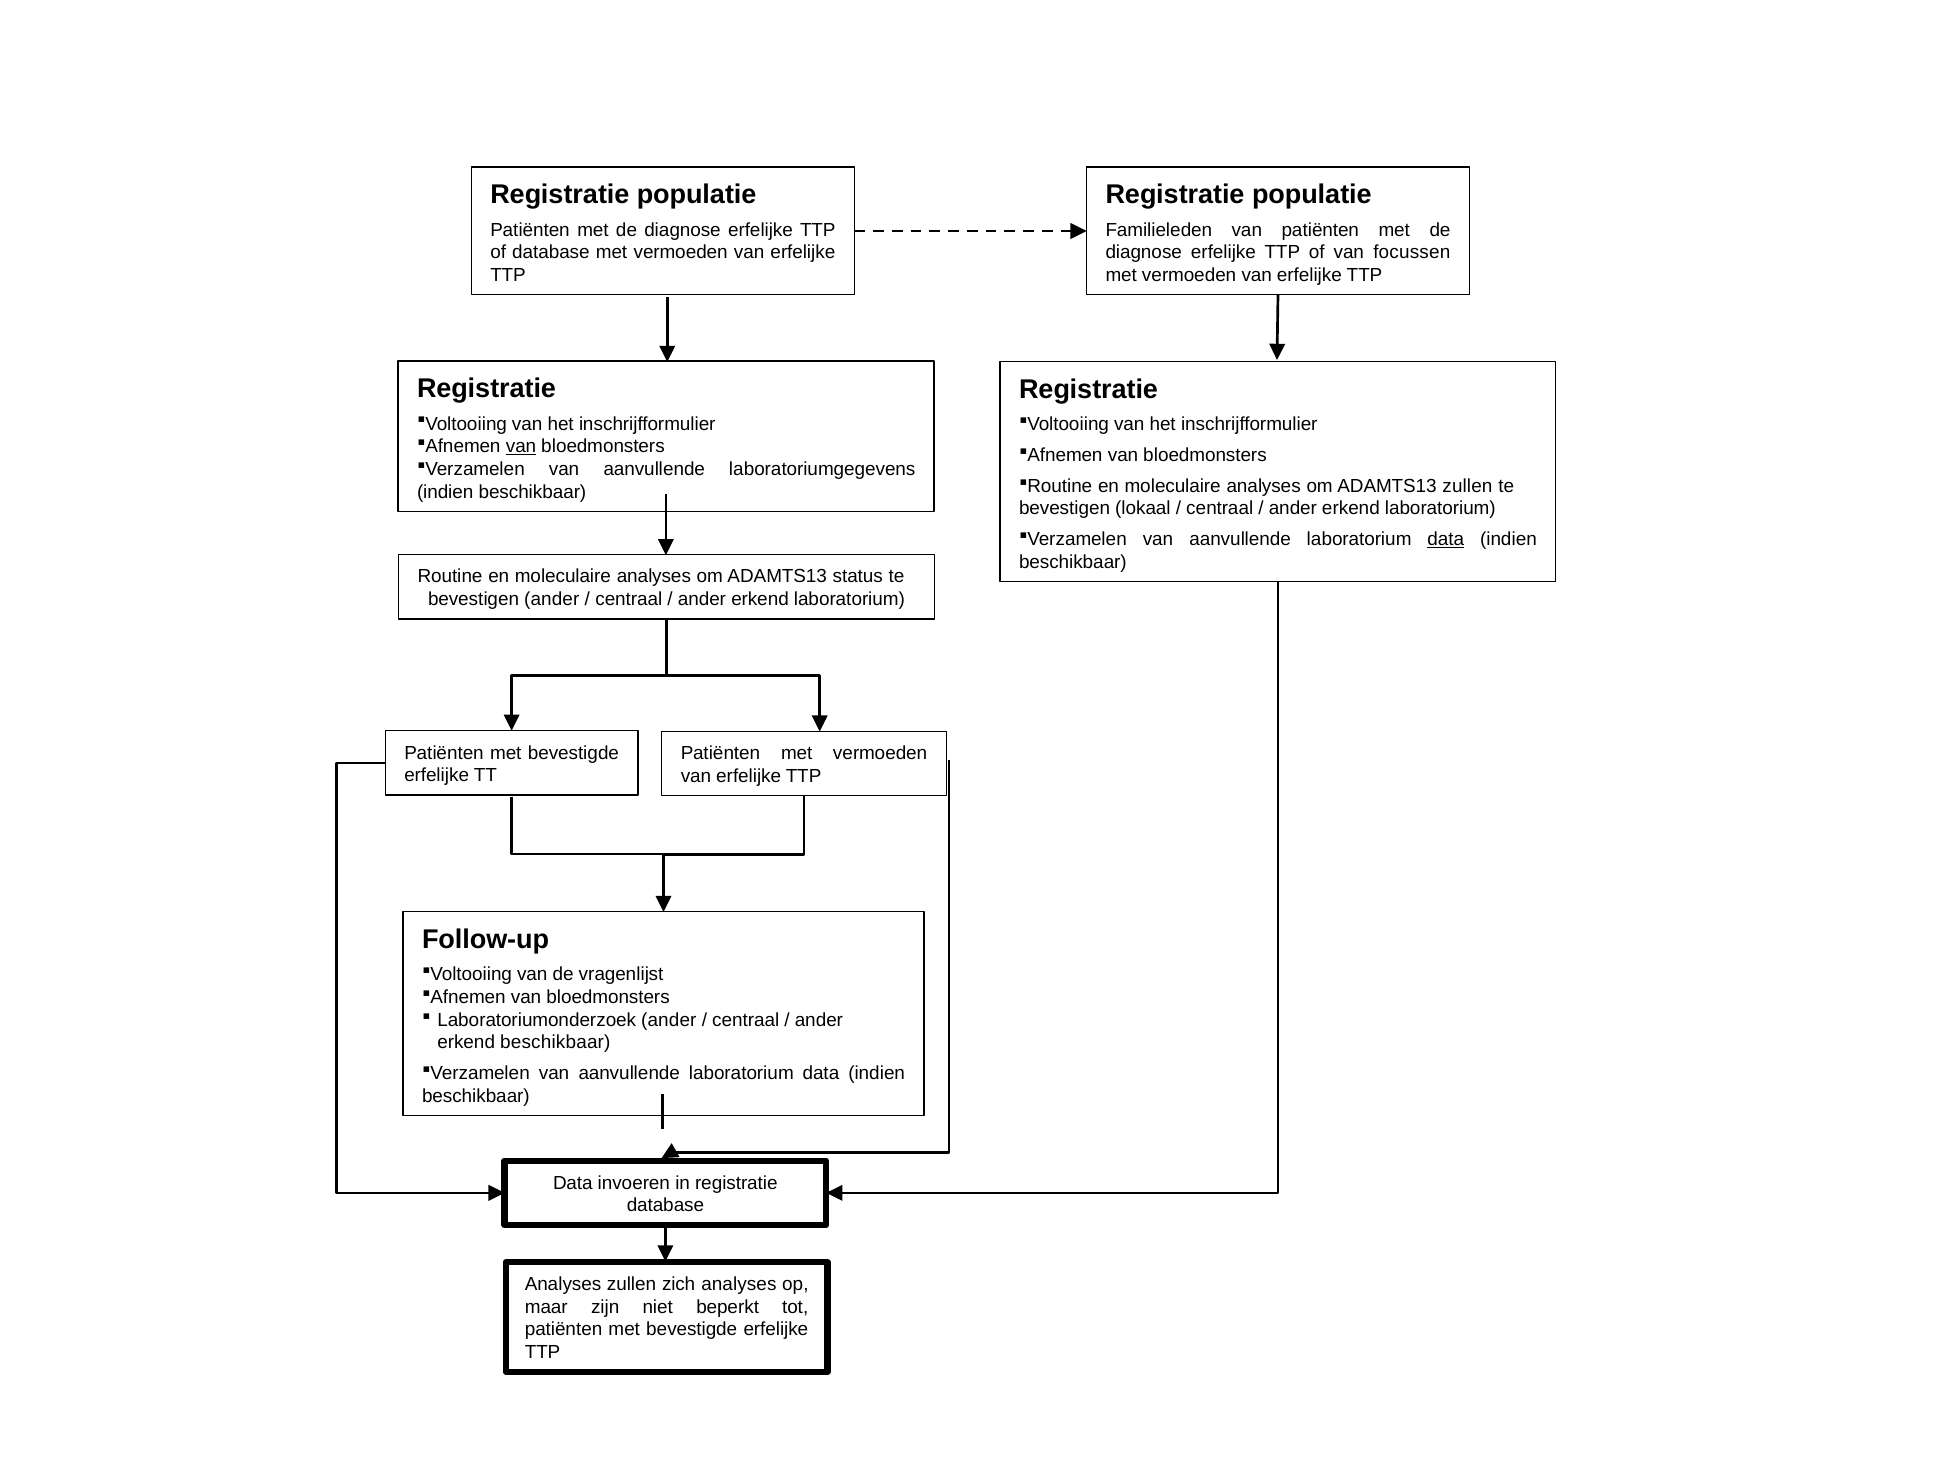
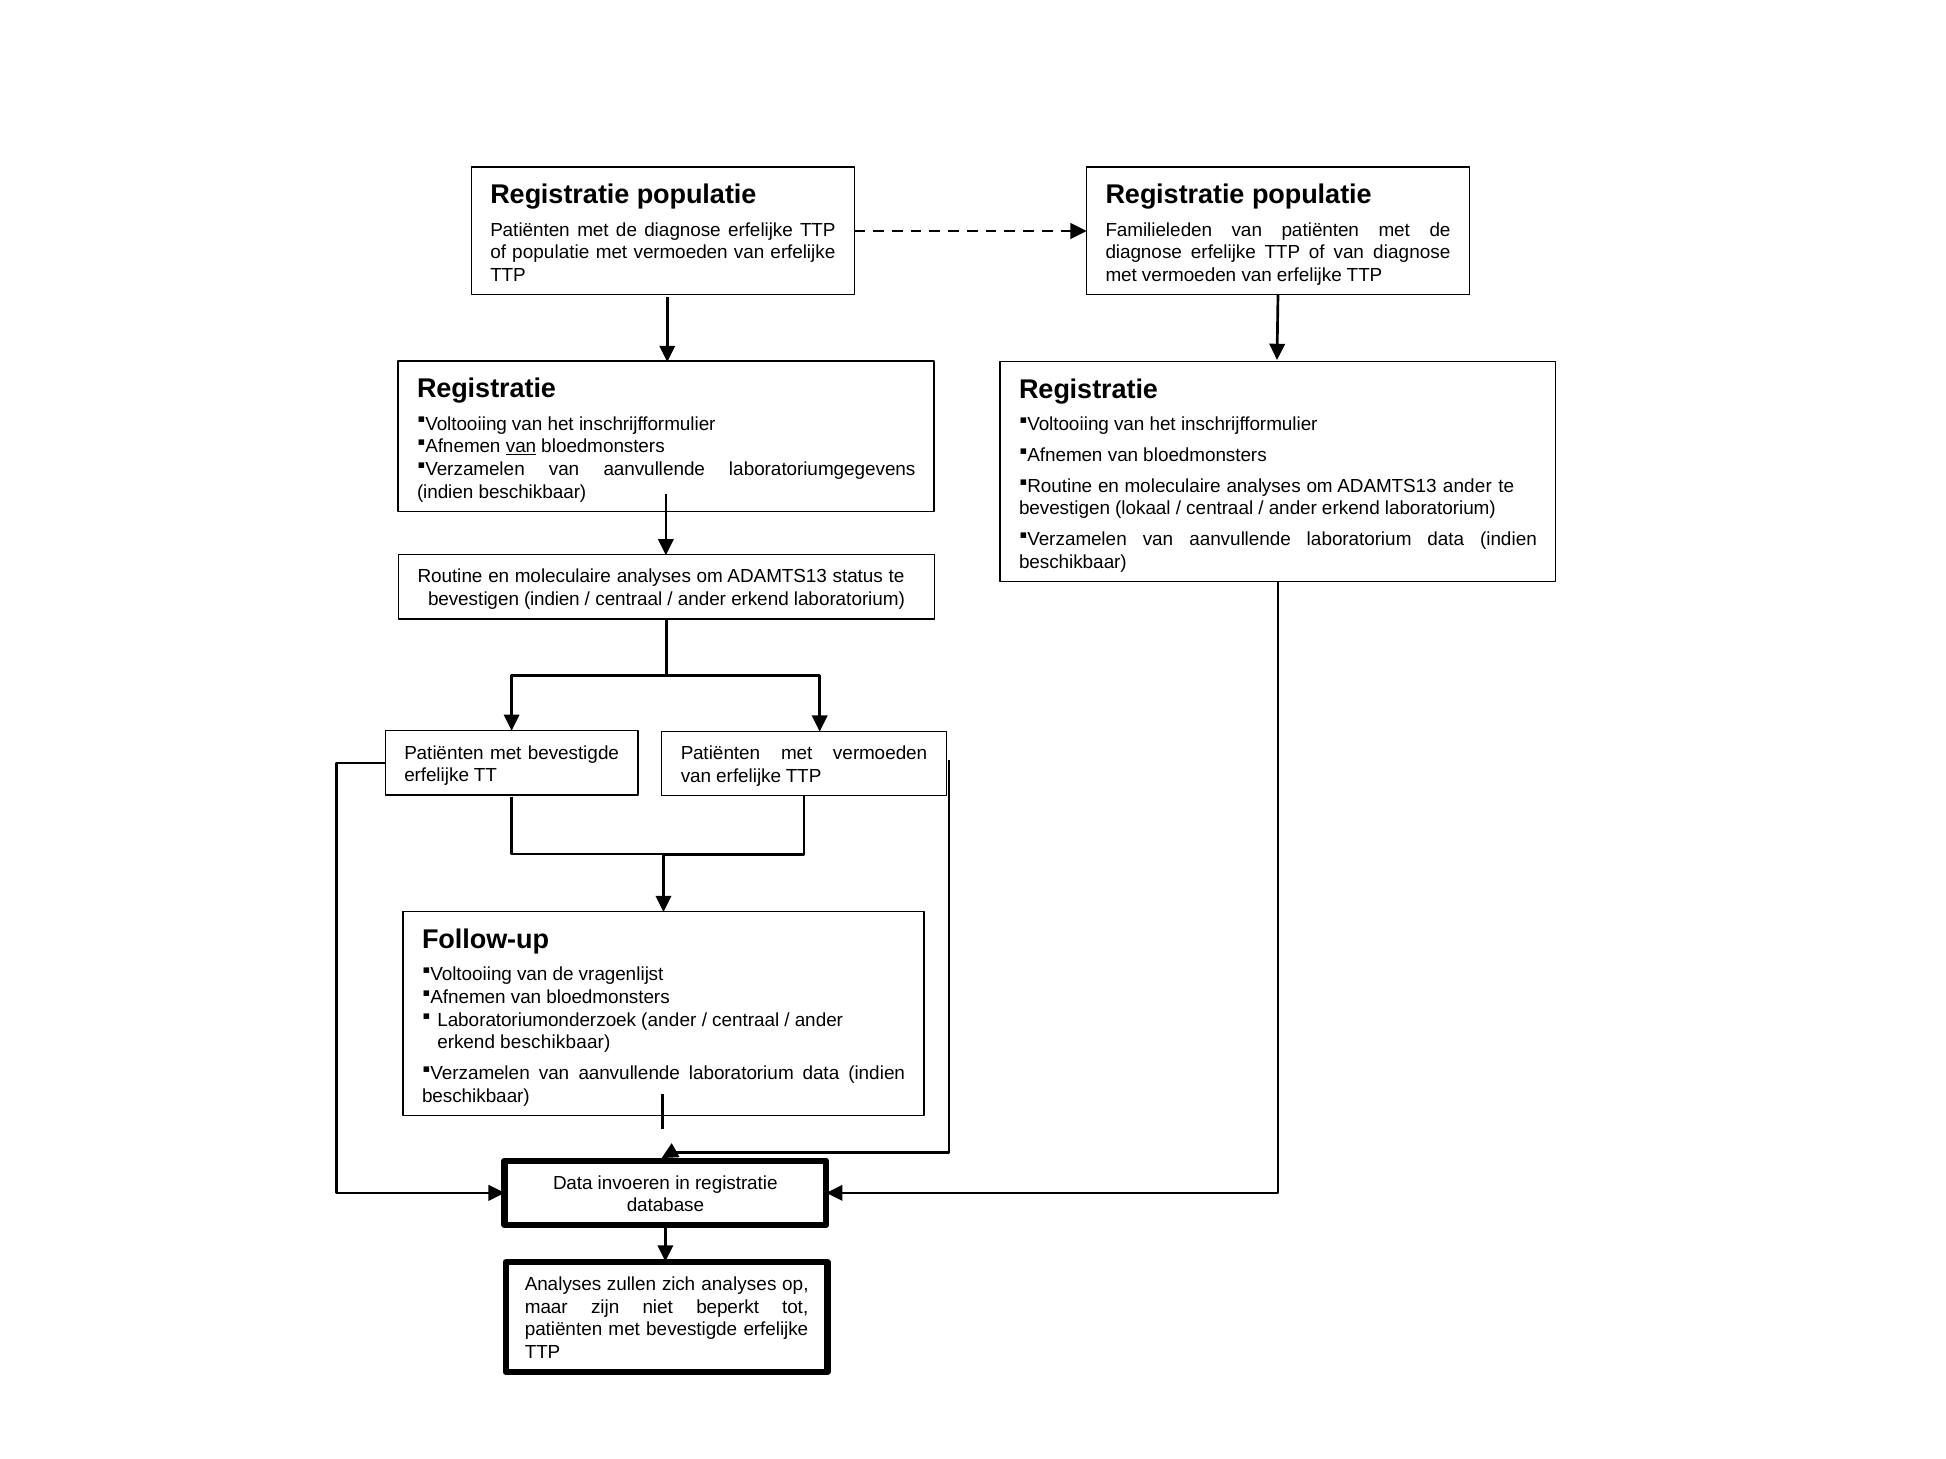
of database: database -> populatie
van focussen: focussen -> diagnose
ADAMTS13 zullen: zullen -> ander
data at (1446, 540) underline: present -> none
bevestigen ander: ander -> indien
